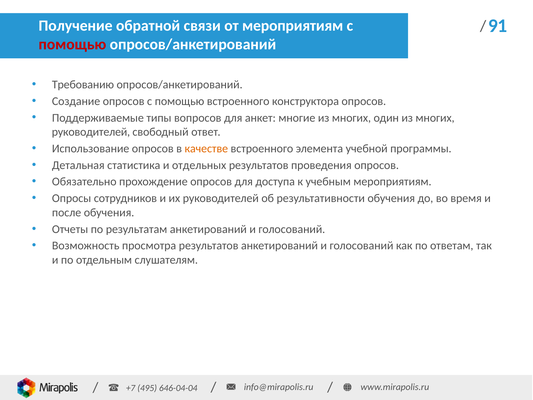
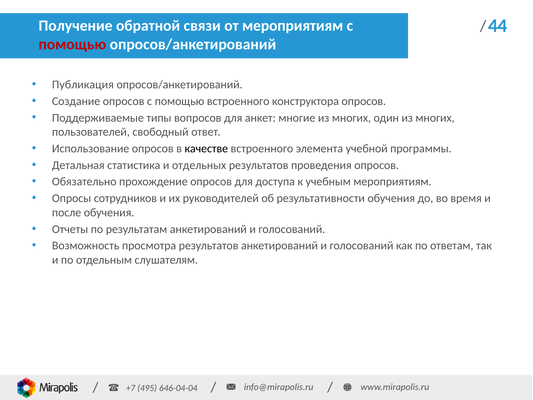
91: 91 -> 44
Требованию: Требованию -> Публикация
руководителей at (91, 132): руководителей -> пользователей
качестве colour: orange -> black
